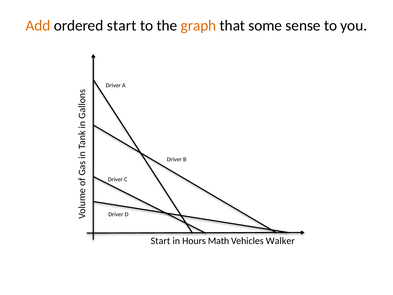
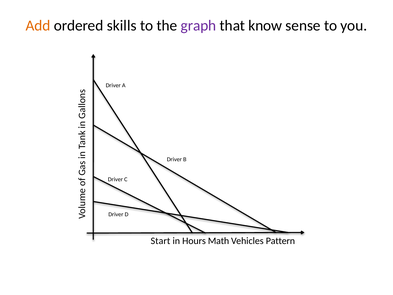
ordered start: start -> skills
graph colour: orange -> purple
some: some -> know
Walker: Walker -> Pattern
